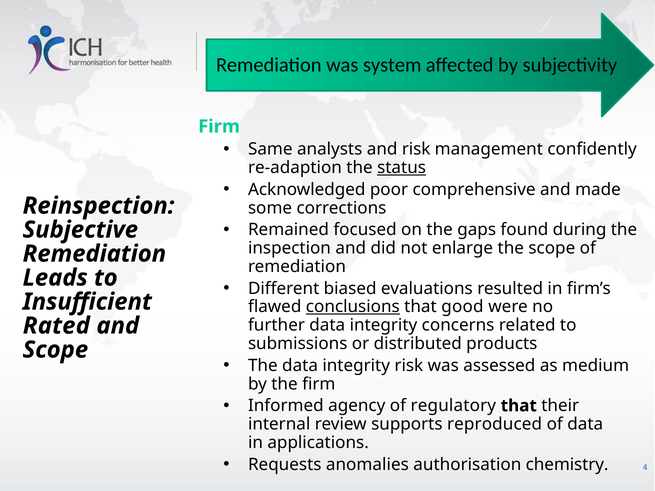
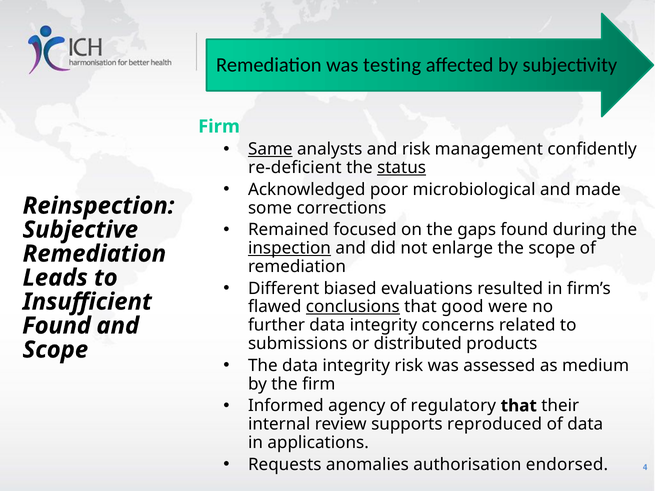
system: system -> testing
Same underline: none -> present
re-adaption: re-adaption -> re-deficient
comprehensive: comprehensive -> microbiological
inspection underline: none -> present
Rated at (56, 326): Rated -> Found
chemistry: chemistry -> endorsed
